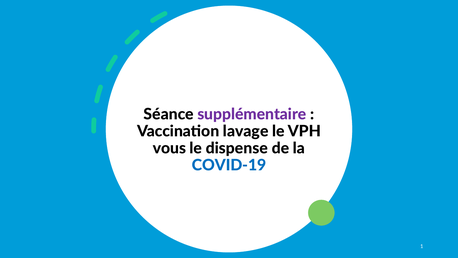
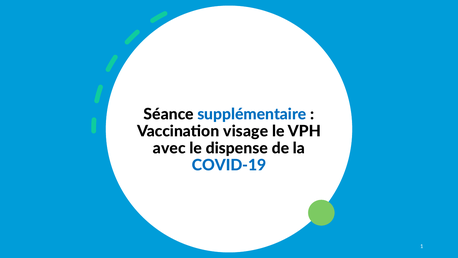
supplémentaire colour: purple -> blue
lavage: lavage -> visage
vous: vous -> avec
